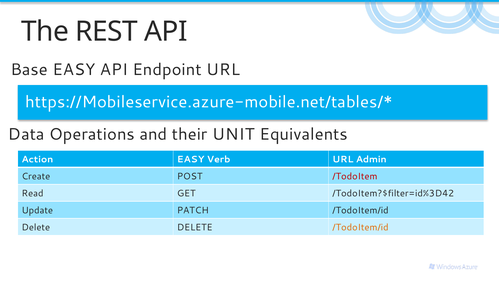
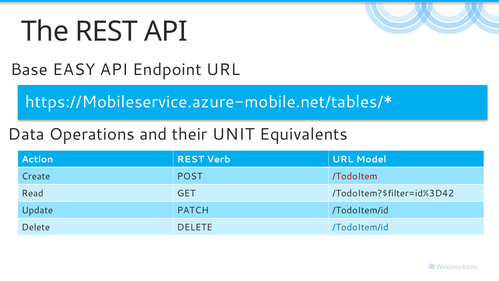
Action EASY: EASY -> REST
Admin: Admin -> Model
/TodoItem/id at (360, 227) colour: orange -> blue
